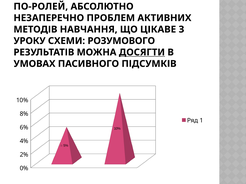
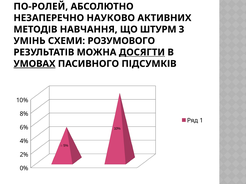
ПРОБЛЕМ: ПРОБЛЕМ -> НАУКОВО
ЦІКАВЕ: ЦІКАВЕ -> ШТУРМ
УРОКУ: УРОКУ -> УМІНЬ
УМОВАХ underline: none -> present
